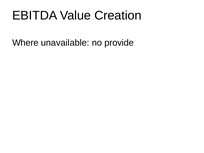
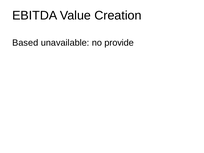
Where: Where -> Based
